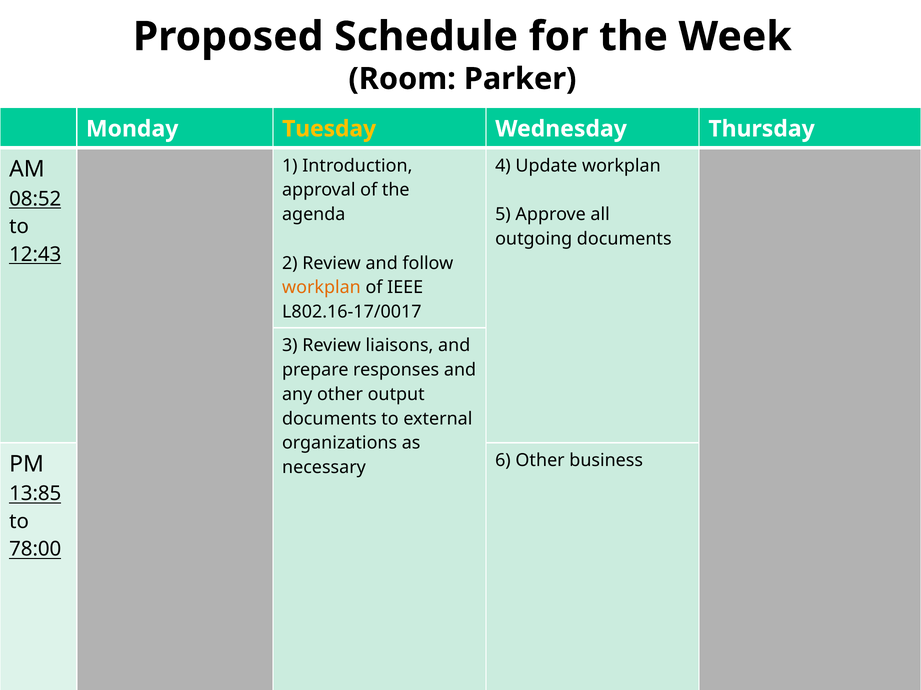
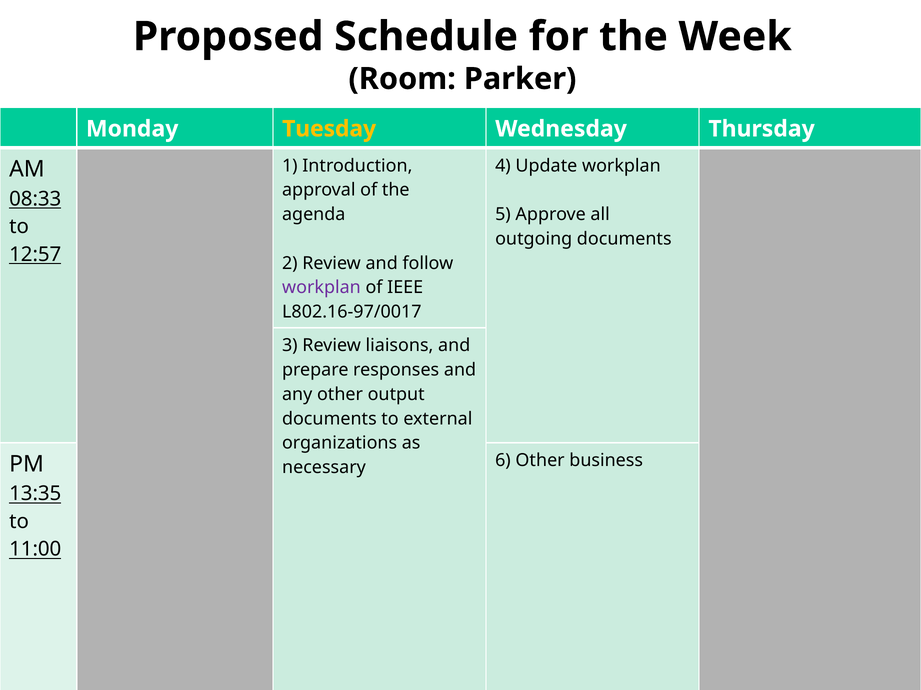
08:52: 08:52 -> 08:33
12:43: 12:43 -> 12:57
workplan at (321, 288) colour: orange -> purple
L802.16-17/0017: L802.16-17/0017 -> L802.16-97/0017
13:85: 13:85 -> 13:35
78:00: 78:00 -> 11:00
